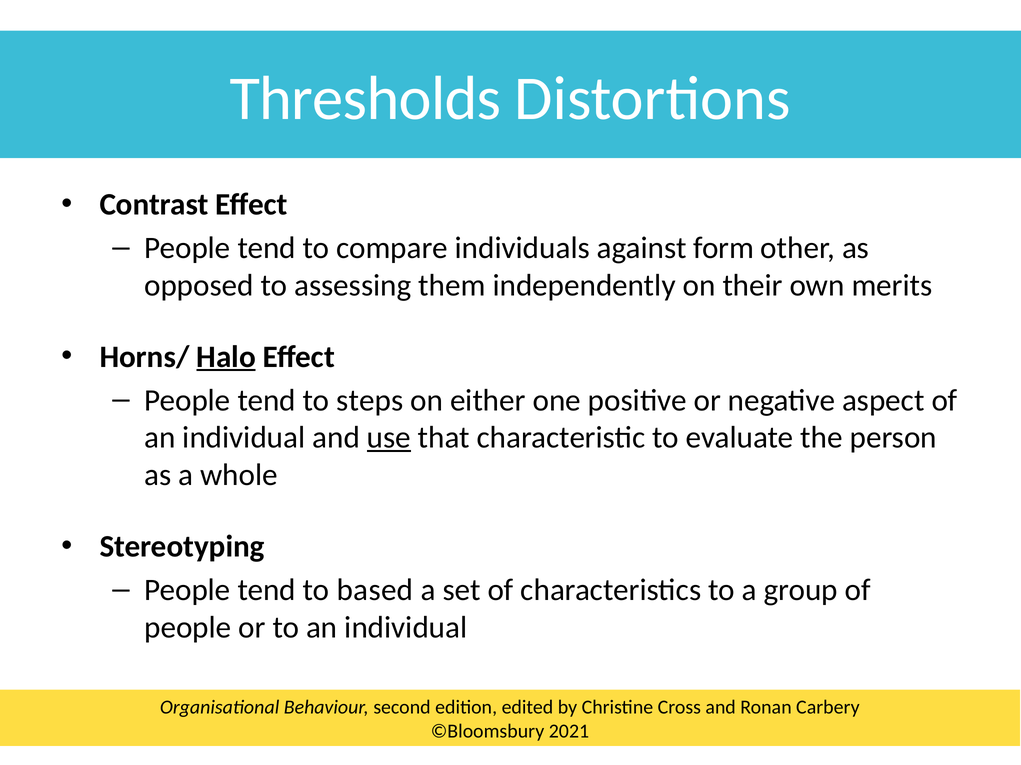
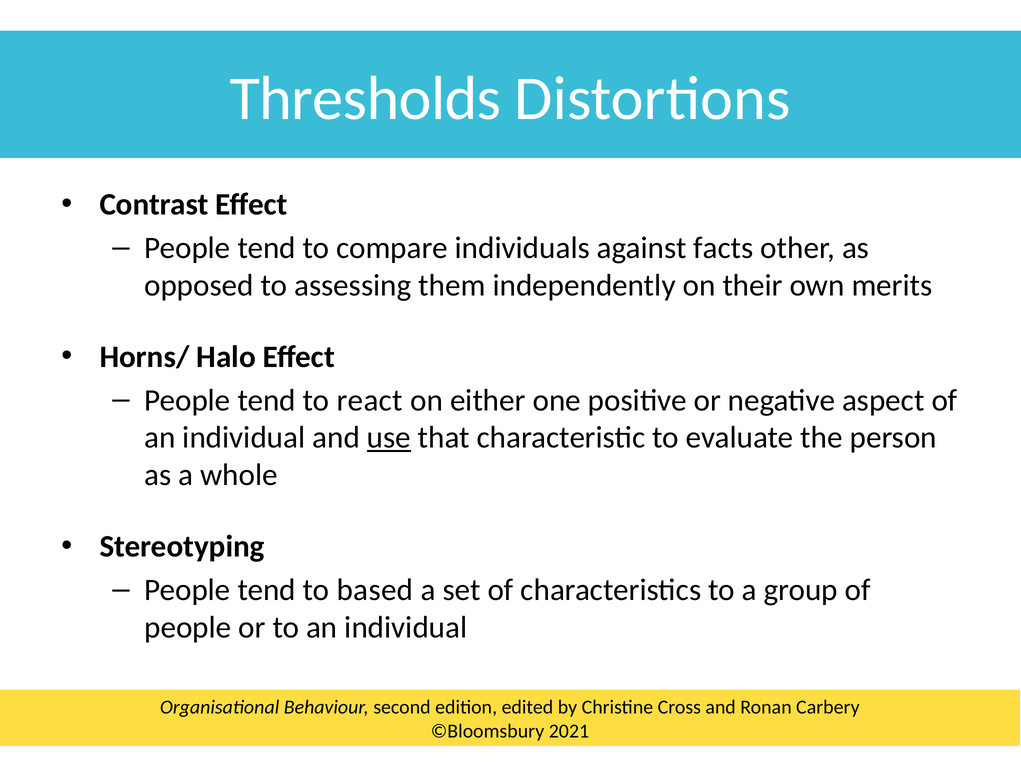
form: form -> facts
Halo underline: present -> none
steps: steps -> react
